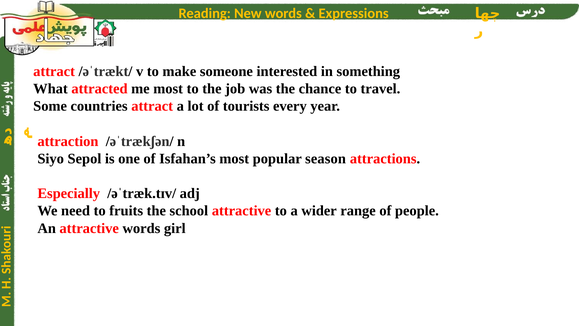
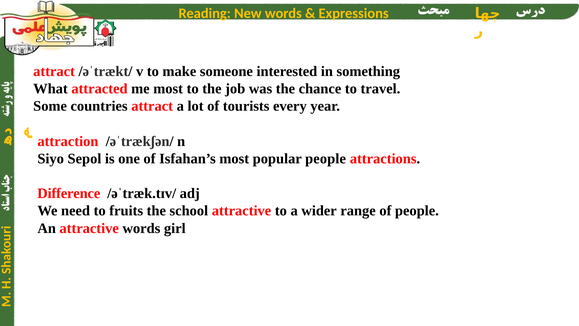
popular season: season -> people
Especially: Especially -> Difference
